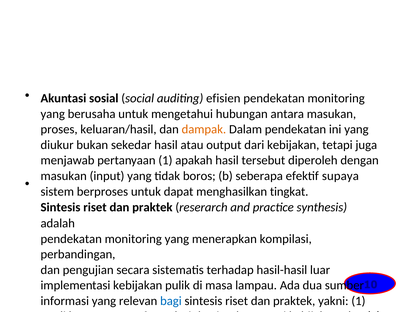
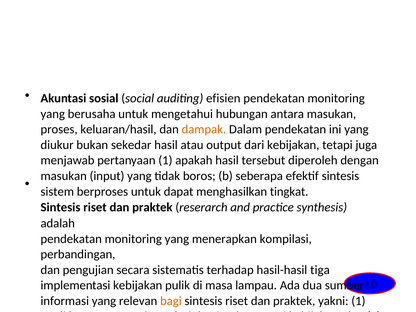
efektif supaya: supaya -> sintesis
luar: luar -> tiga
bagi colour: blue -> orange
